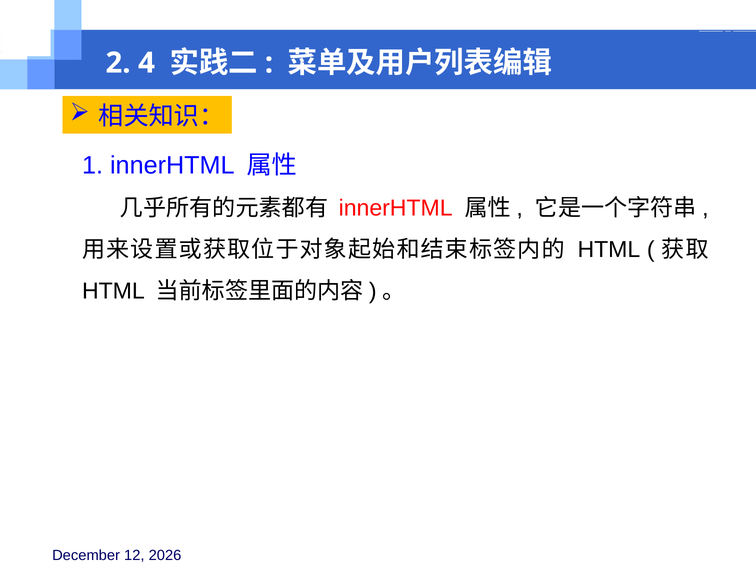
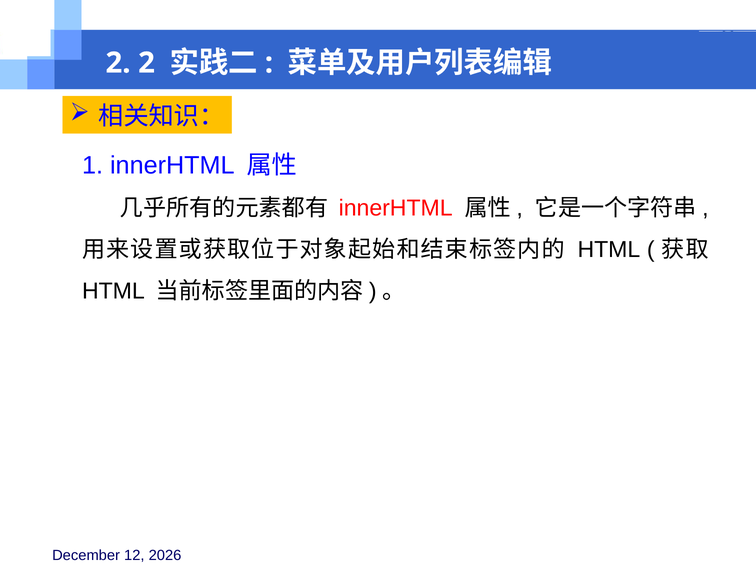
2 4: 4 -> 2
